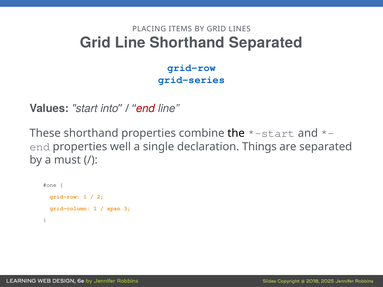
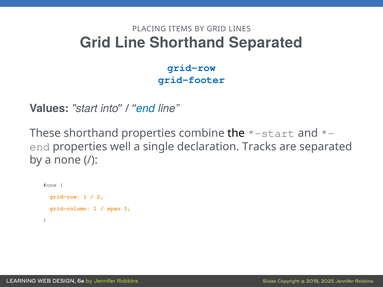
grid-series: grid-series -> grid-footer
end at (146, 109) colour: red -> blue
Things: Things -> Tracks
must: must -> none
